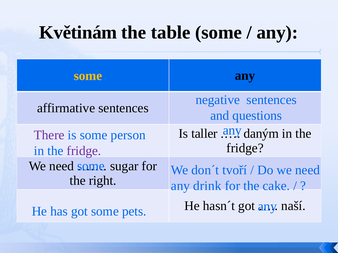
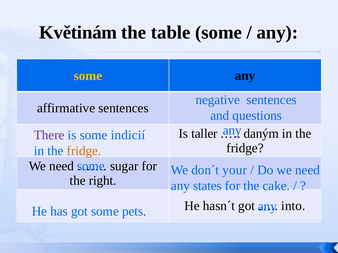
person: person -> indicií
fridge at (84, 151) colour: purple -> orange
tvoří: tvoří -> your
drink: drink -> states
naší: naší -> into
